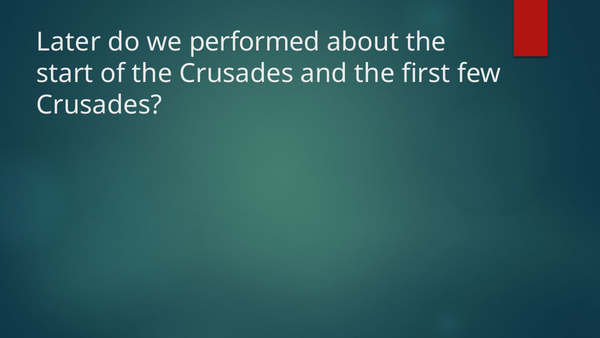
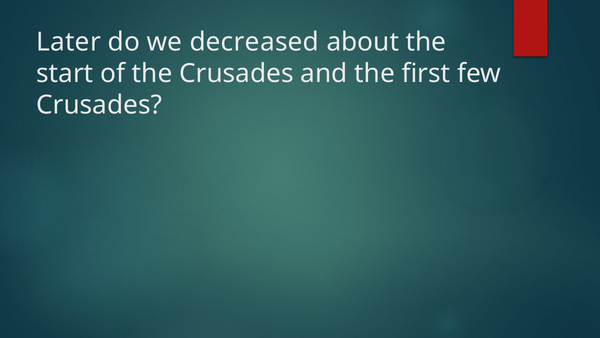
performed: performed -> decreased
